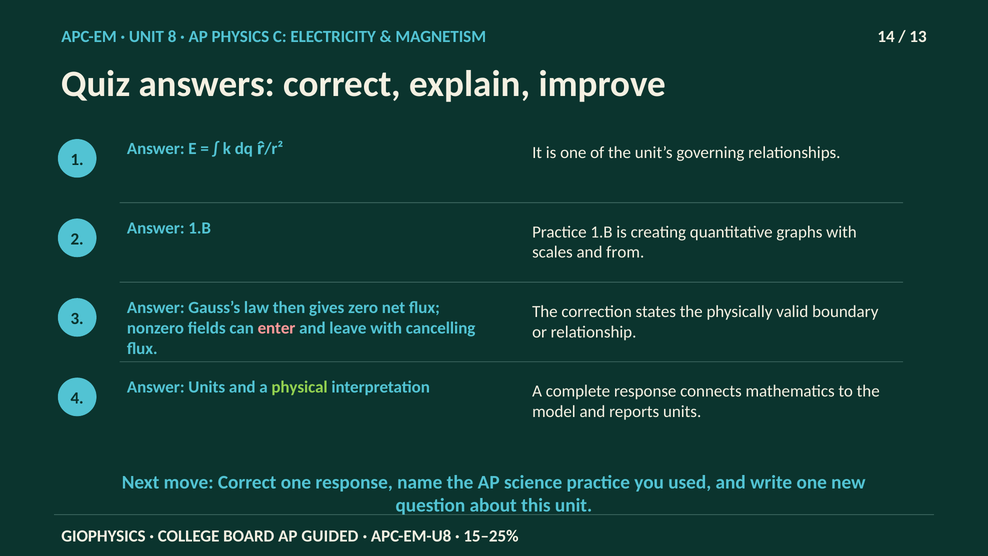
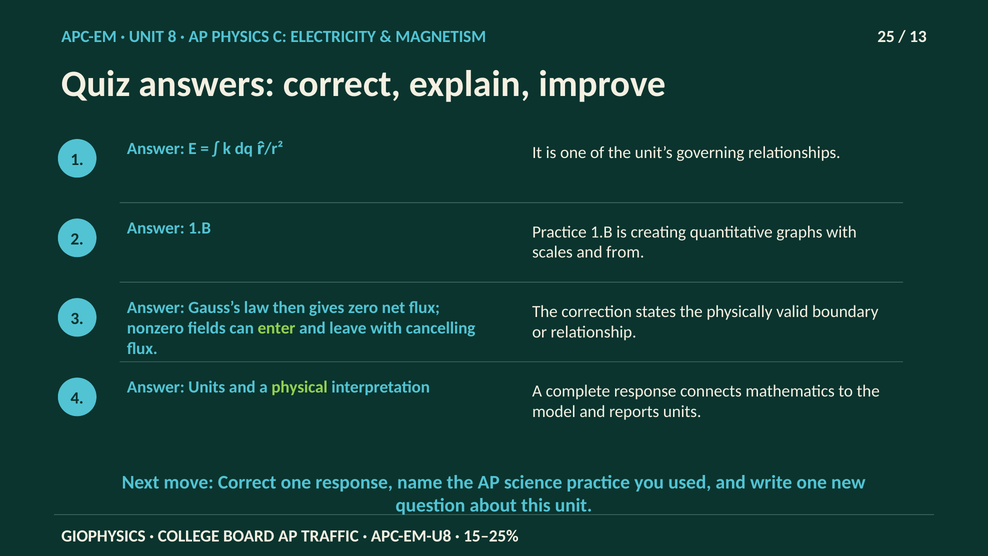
14: 14 -> 25
enter colour: pink -> light green
GUIDED: GUIDED -> TRAFFIC
